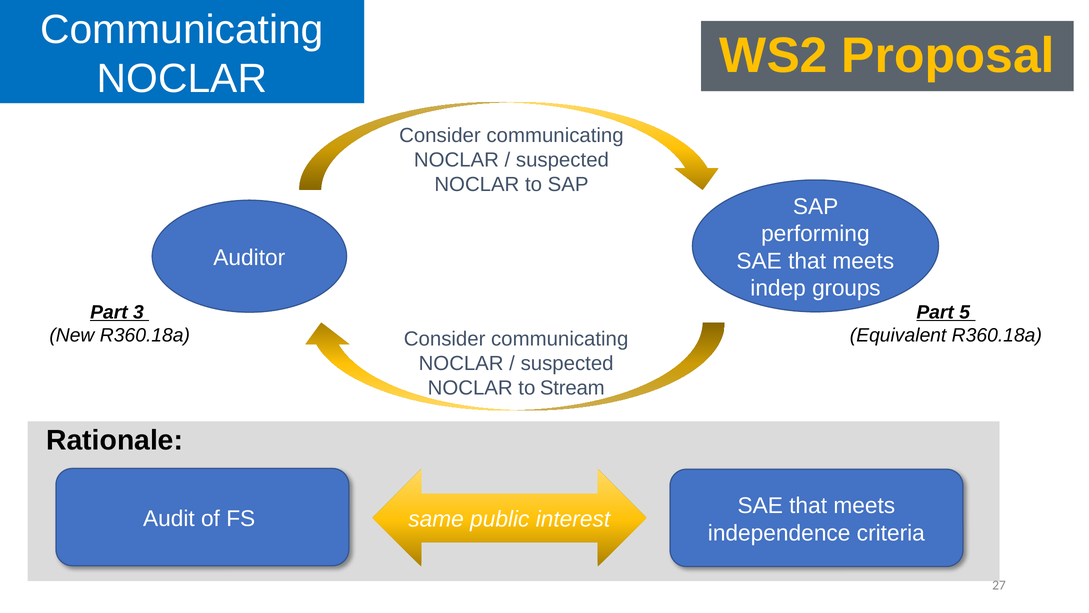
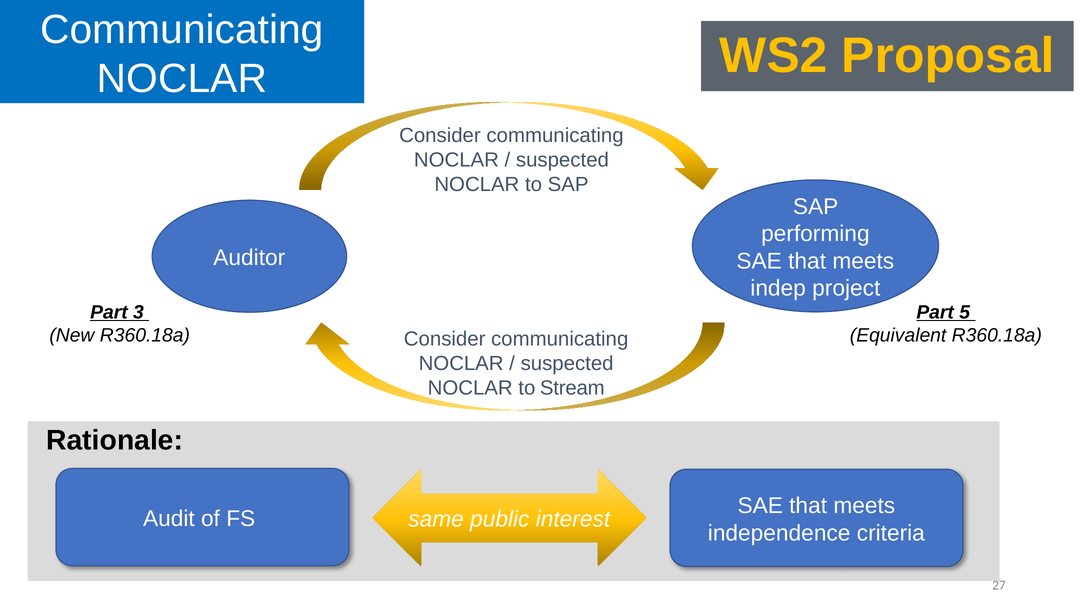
groups: groups -> project
